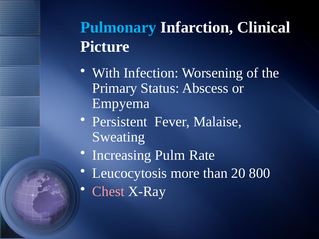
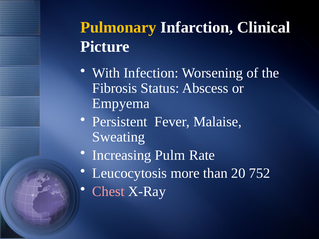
Pulmonary colour: light blue -> yellow
Primary: Primary -> Fibrosis
800: 800 -> 752
